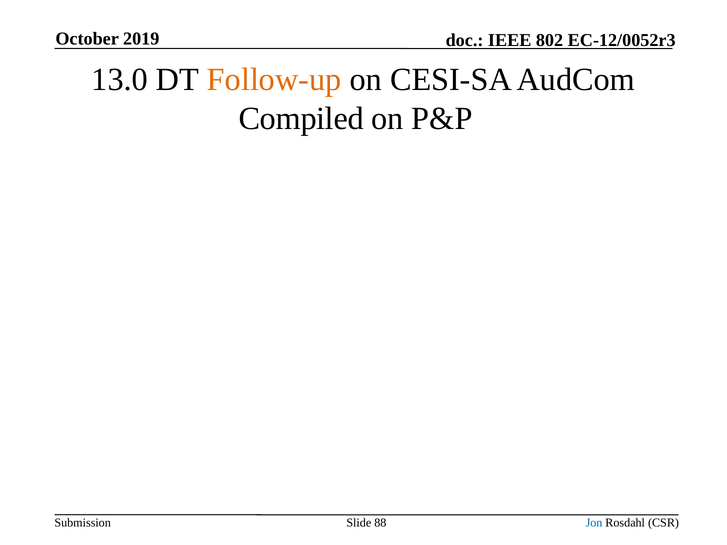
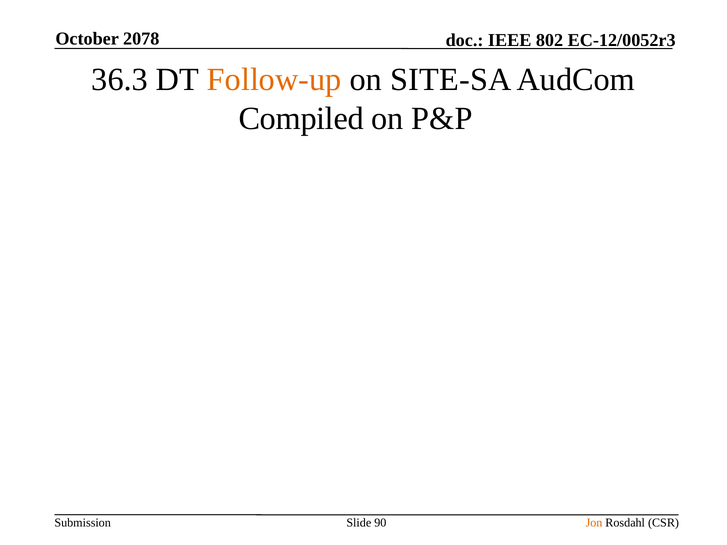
2019: 2019 -> 2078
13.0: 13.0 -> 36.3
CESI-SA: CESI-SA -> SITE-SA
88: 88 -> 90
Jon colour: blue -> orange
